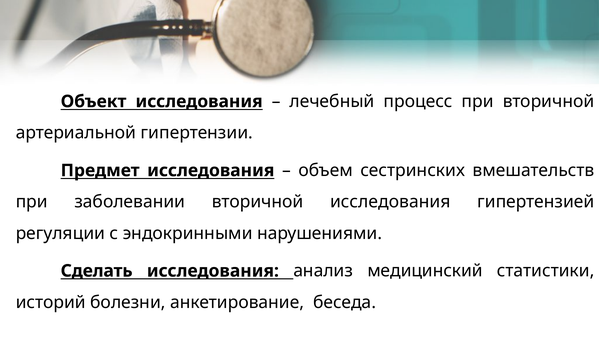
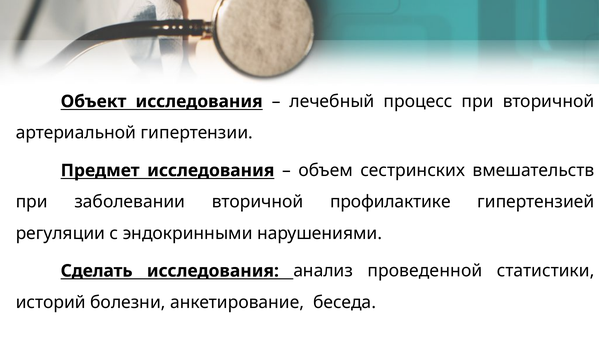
вторичной исследования: исследования -> профилактике
медицинский: медицинский -> проведенной
